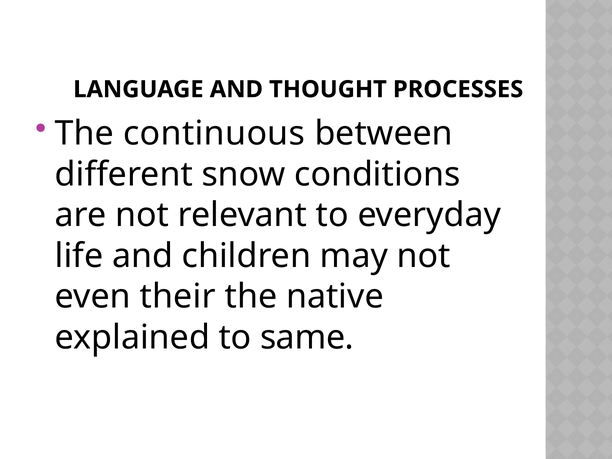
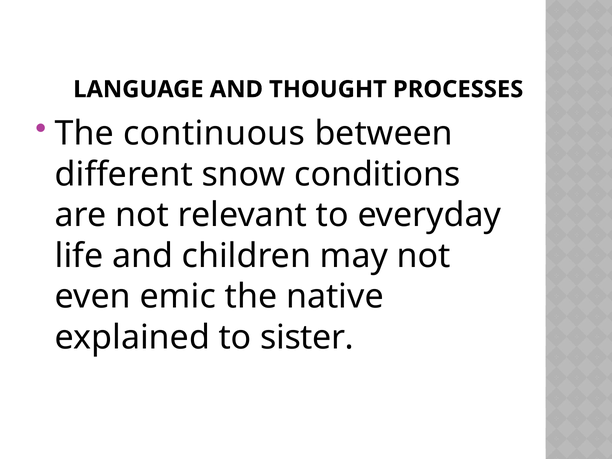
their: their -> emic
same: same -> sister
